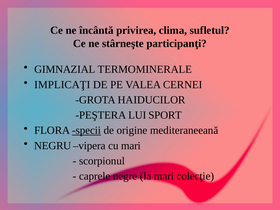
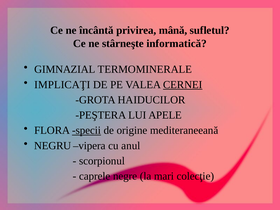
clima: clima -> mână
participanţi: participanţi -> informatică
CERNEI underline: none -> present
SPORT: SPORT -> APELE
cu mari: mari -> anul
